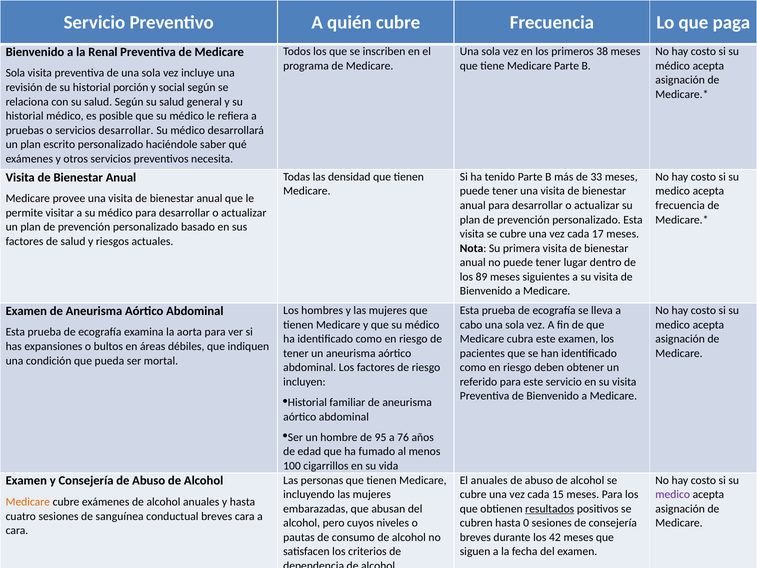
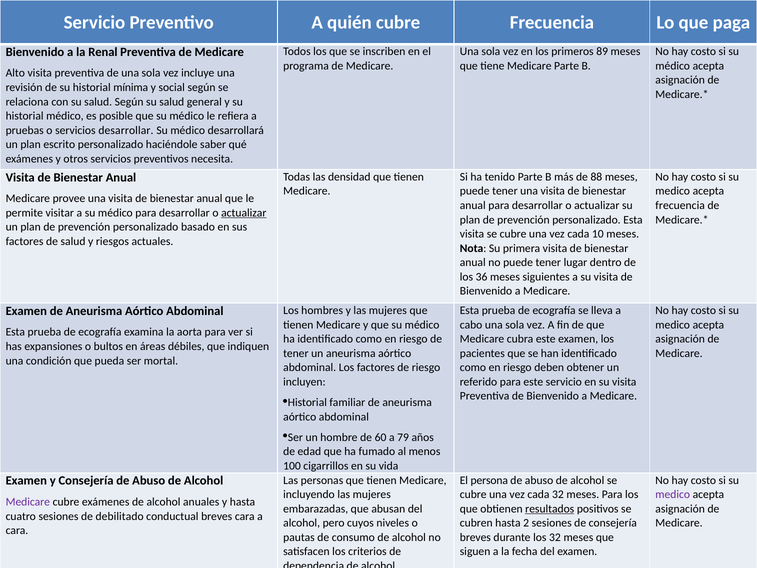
38: 38 -> 89
Sola at (15, 73): Sola -> Alto
porción: porción -> mínima
33: 33 -> 88
actualizar at (244, 213) underline: none -> present
17: 17 -> 10
89: 89 -> 36
95: 95 -> 60
76: 76 -> 79
El anuales: anuales -> persona
cada 15: 15 -> 32
Medicare at (28, 502) colour: orange -> purple
sanguínea: sanguínea -> debilitado
0: 0 -> 2
los 42: 42 -> 32
